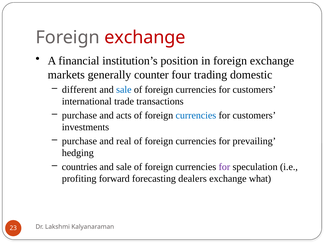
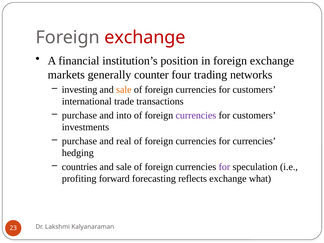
domestic: domestic -> networks
different: different -> investing
sale at (124, 90) colour: blue -> orange
acts: acts -> into
currencies at (196, 115) colour: blue -> purple
for prevailing: prevailing -> currencies
dealers: dealers -> reflects
